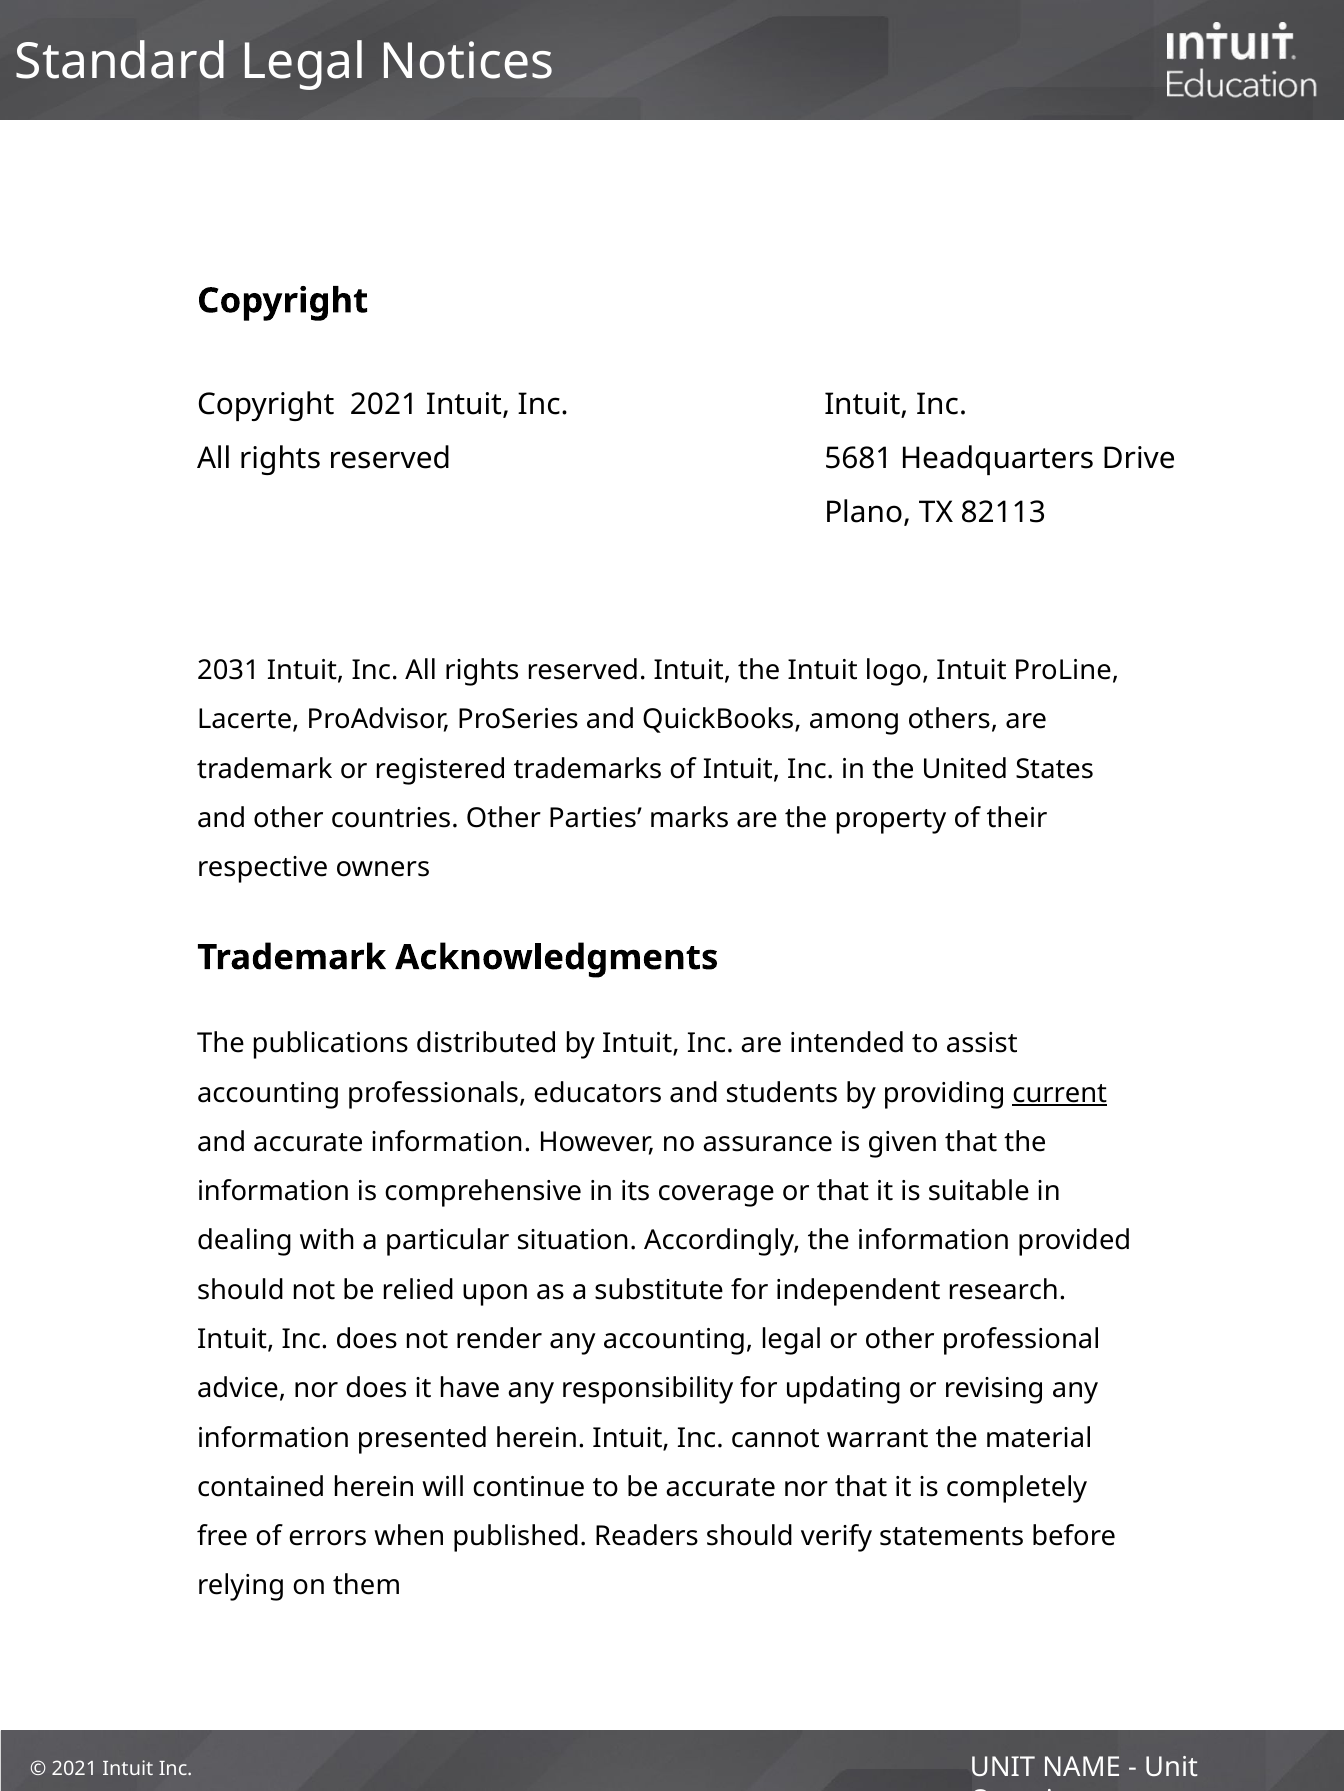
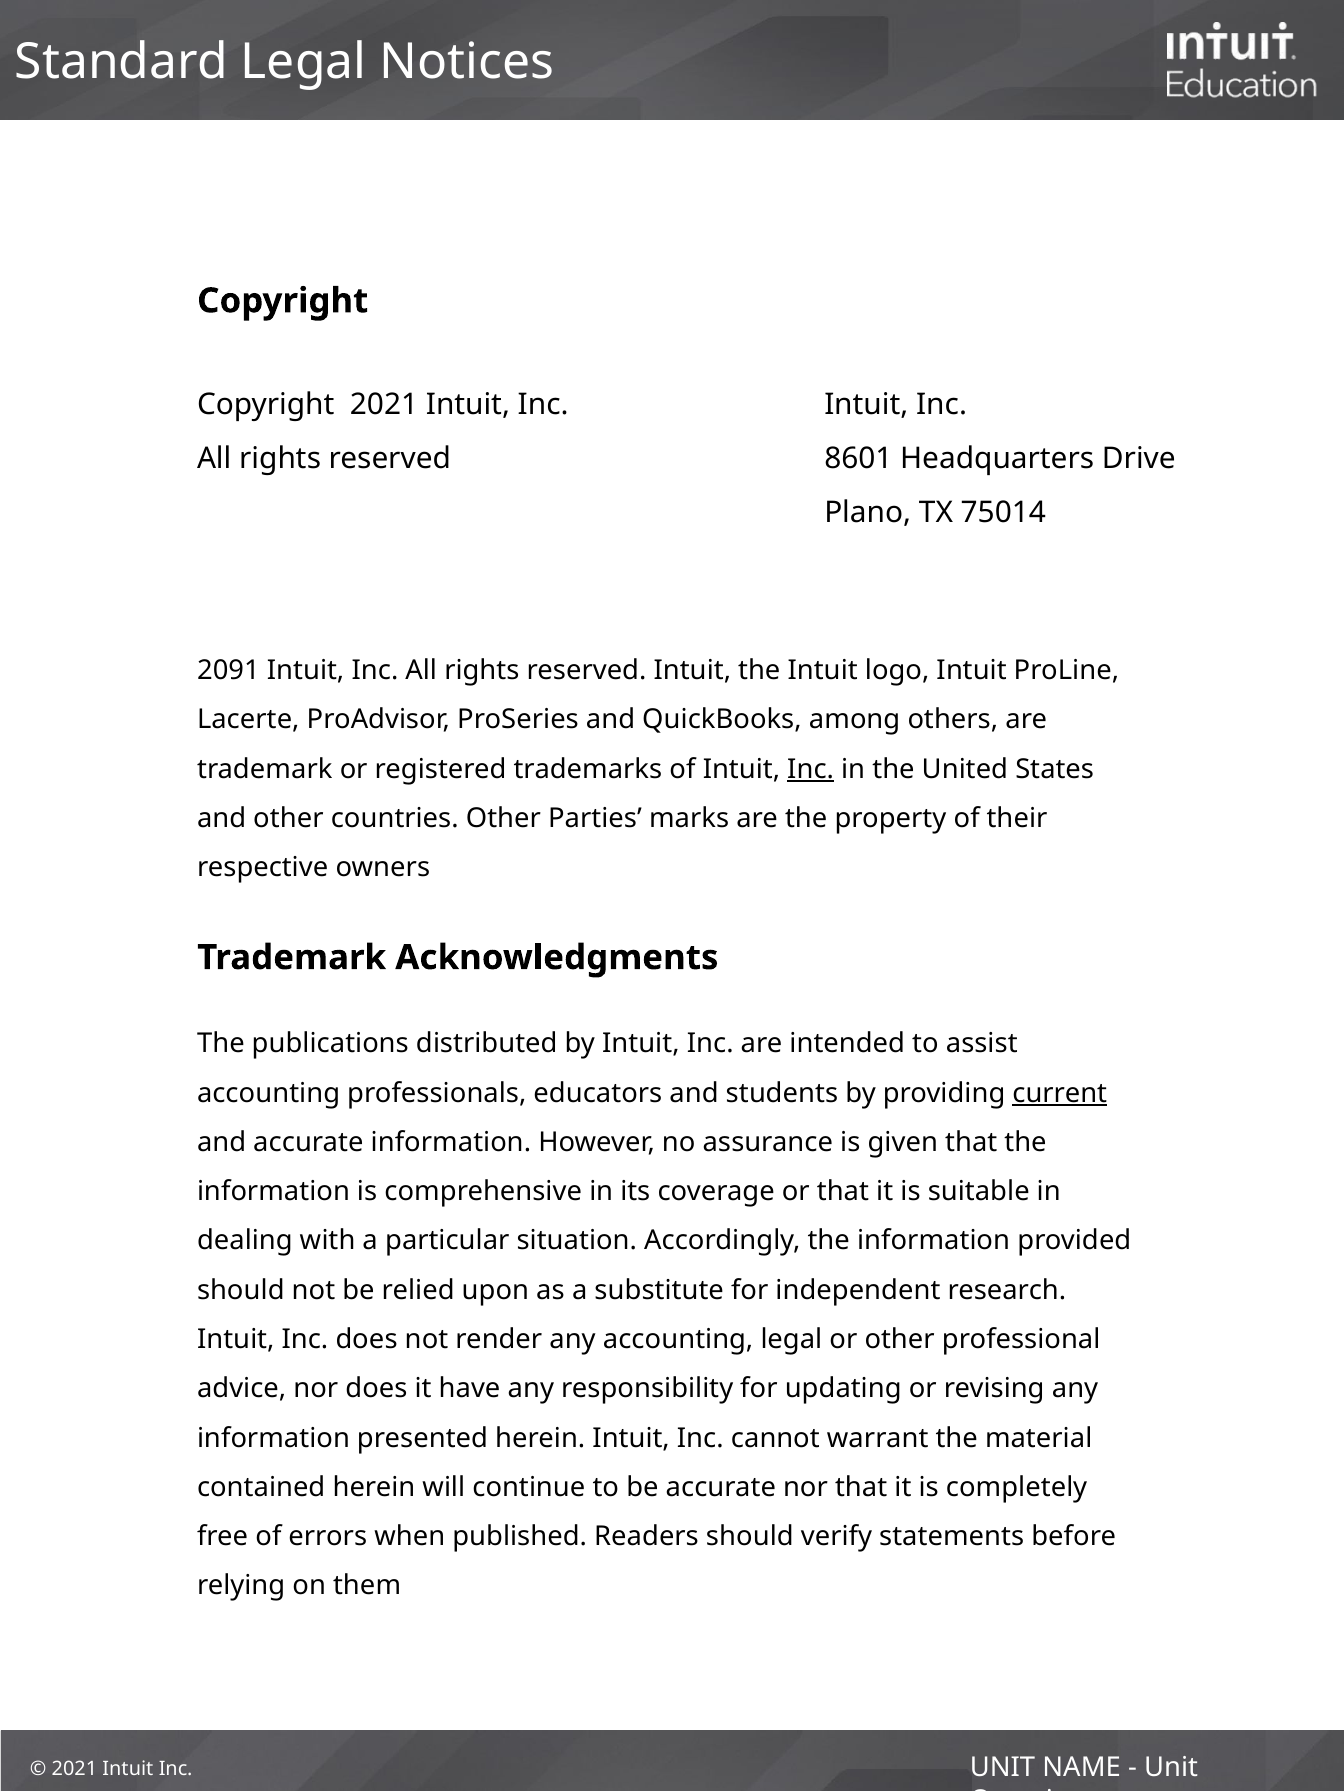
5681: 5681 -> 8601
82113: 82113 -> 75014
2031: 2031 -> 2091
Inc at (811, 770) underline: none -> present
